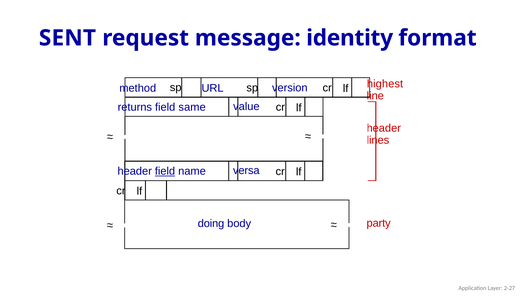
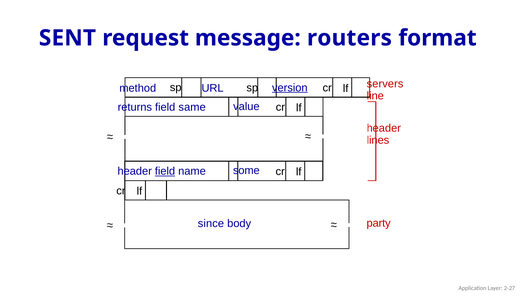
identity: identity -> routers
highest: highest -> servers
version underline: none -> present
versa: versa -> some
doing: doing -> since
